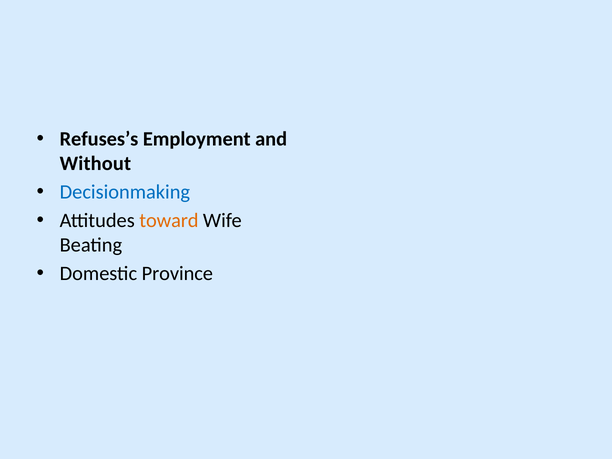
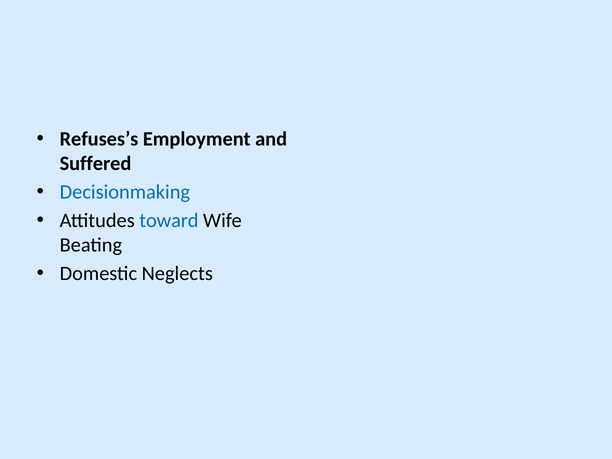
Without: Without -> Suffered
toward colour: orange -> blue
Province: Province -> Neglects
